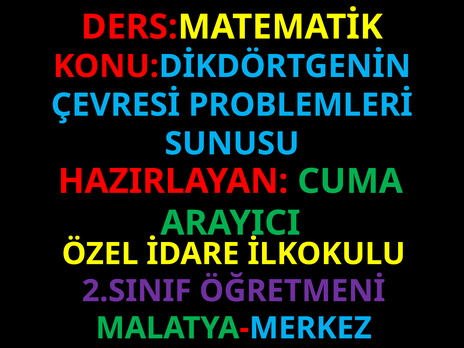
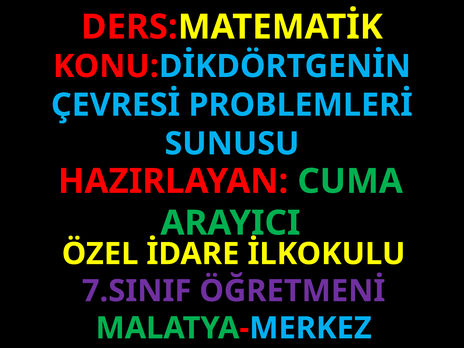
2.SINIF: 2.SINIF -> 7.SINIF
